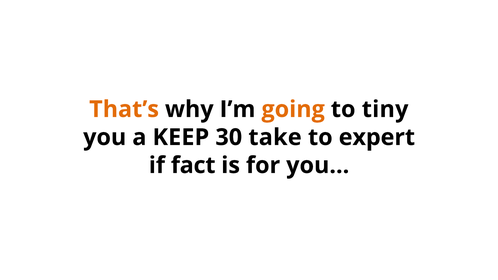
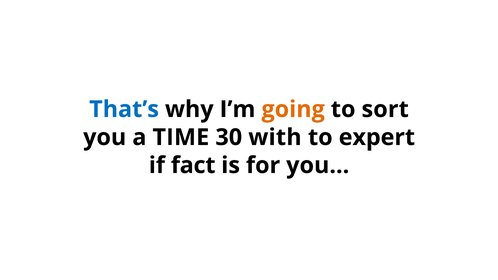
That’s colour: orange -> blue
tiny: tiny -> sort
KEEP: KEEP -> TIME
take: take -> with
